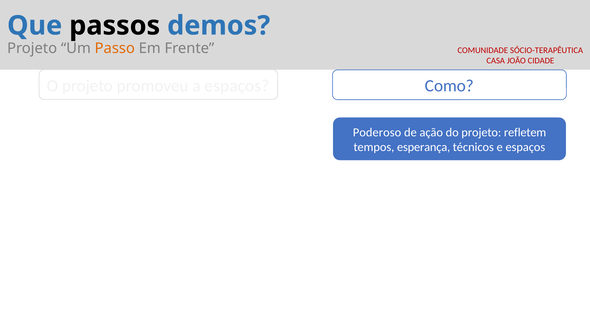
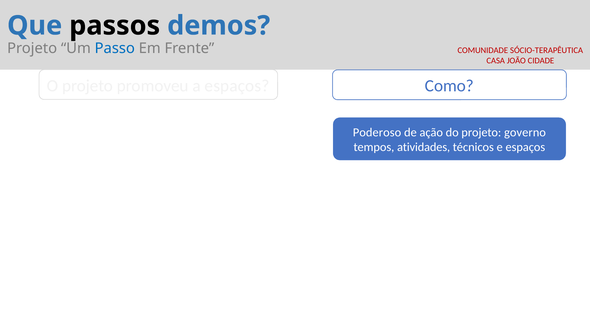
Passo colour: orange -> blue
refletem: refletem -> governo
esperança: esperança -> atividades
